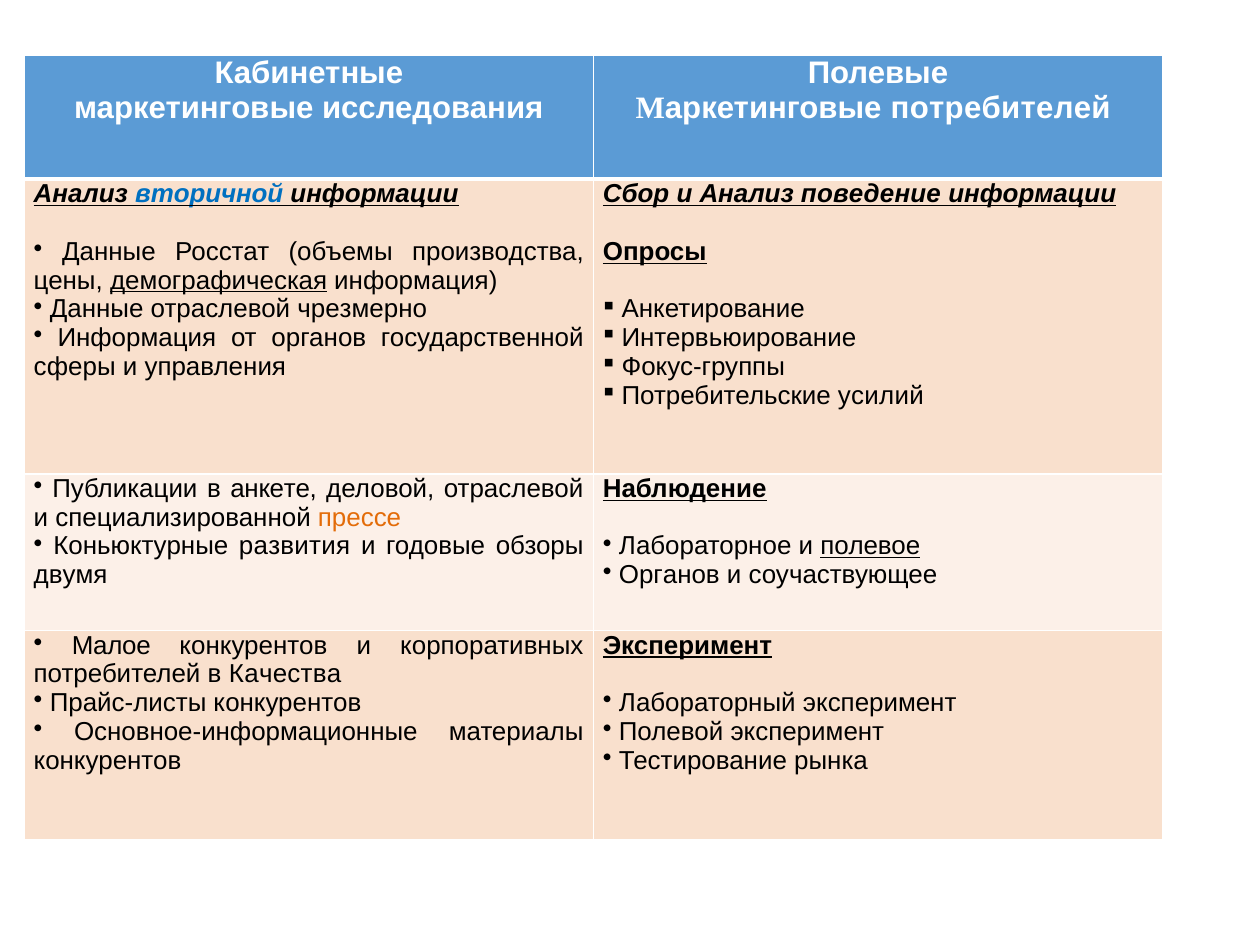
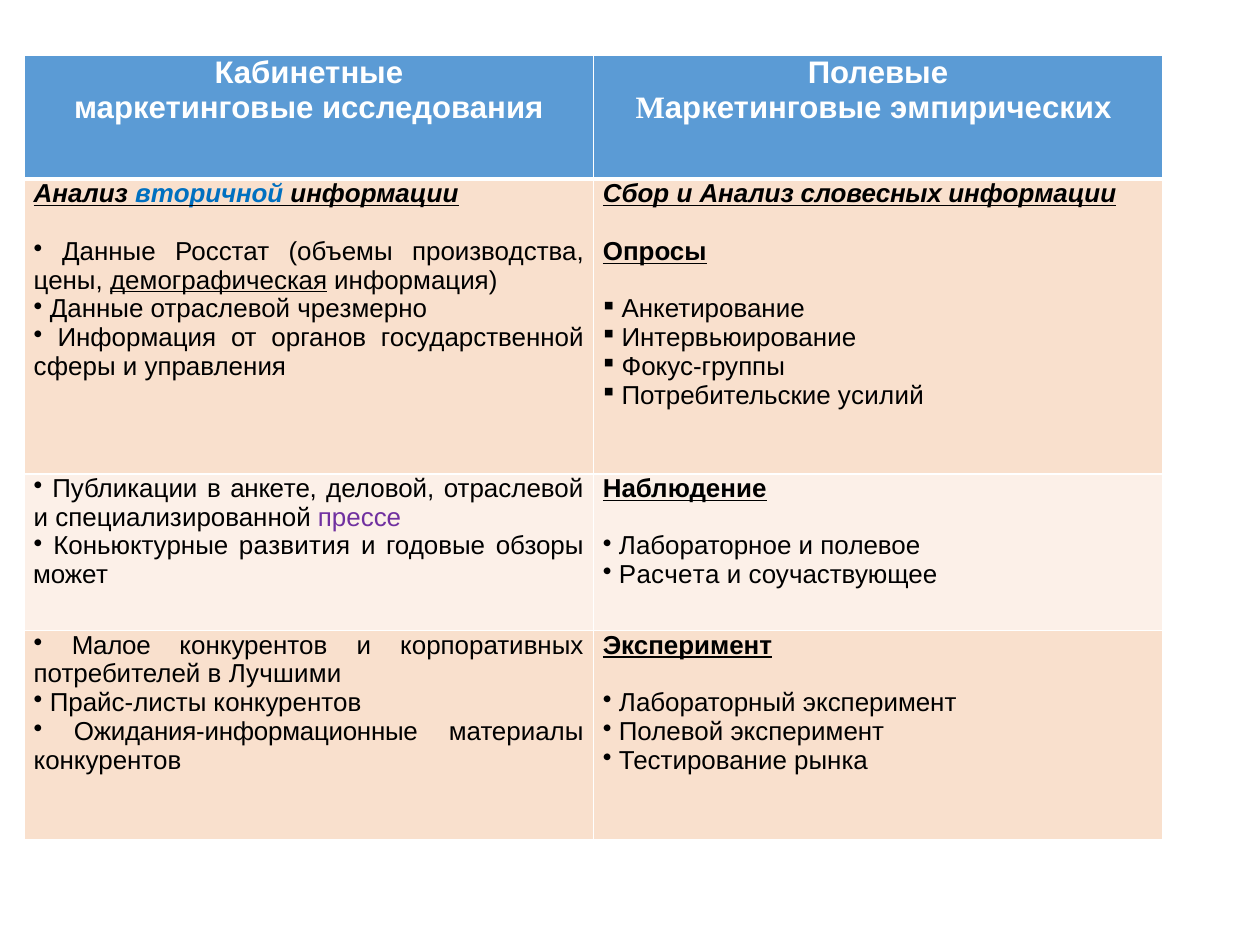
Маркетинговые потребителей: потребителей -> эмпирических
поведение: поведение -> словесных
прессе colour: orange -> purple
полевое underline: present -> none
Органов at (669, 576): Органов -> Расчета
двумя: двумя -> может
Качества: Качества -> Лучшими
Основное-информационные: Основное-информационные -> Ожидания-информационные
